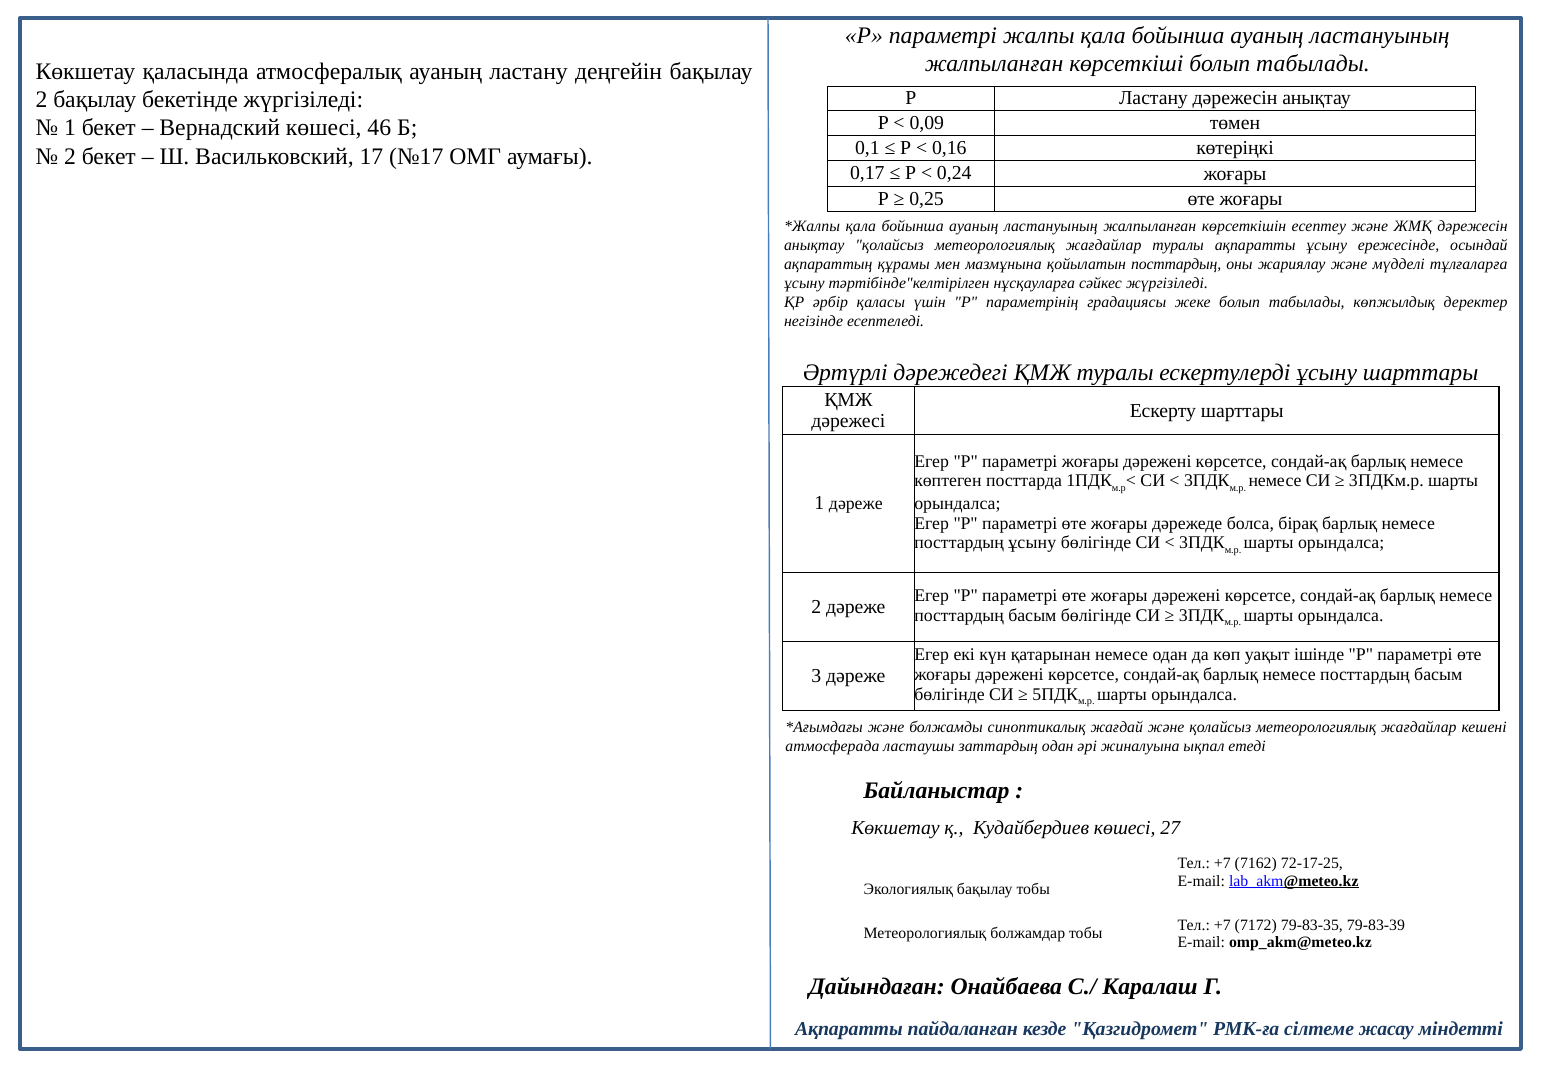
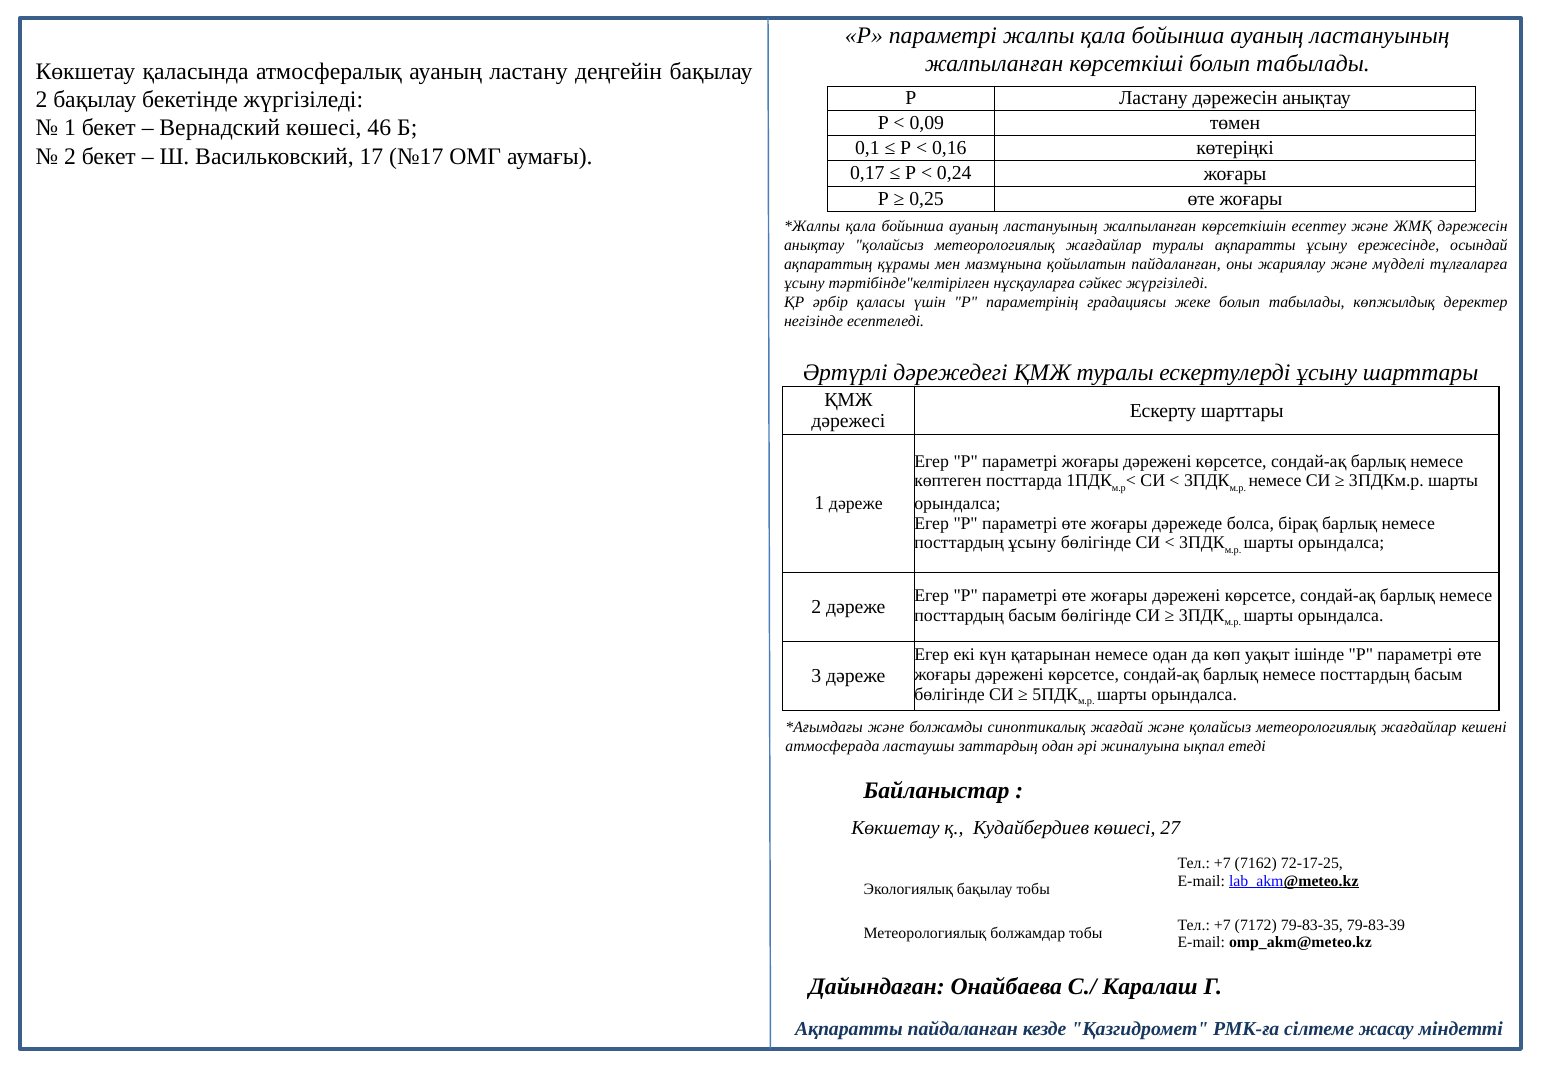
қойылатын посттардың: посттардың -> пайдаланған
